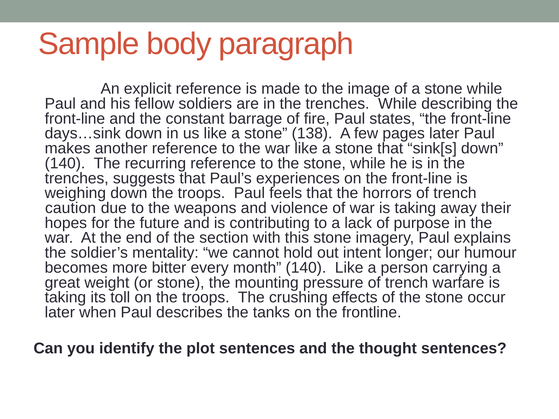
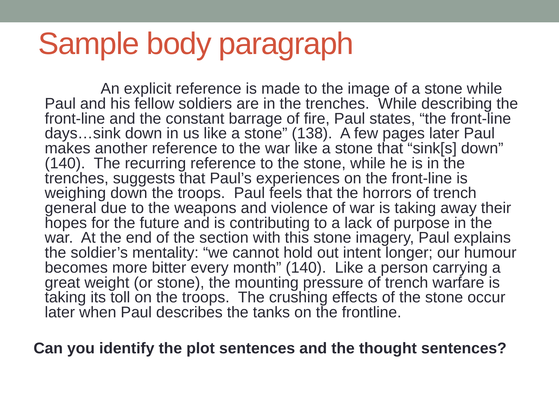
caution: caution -> general
